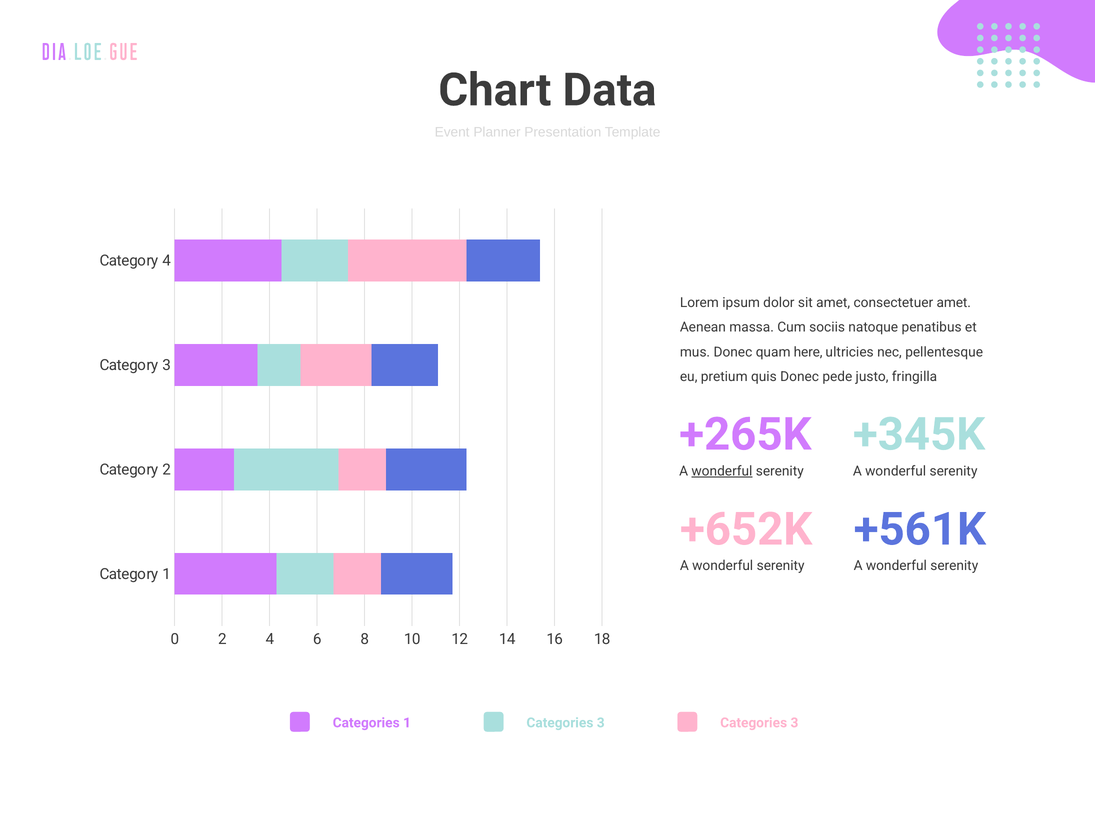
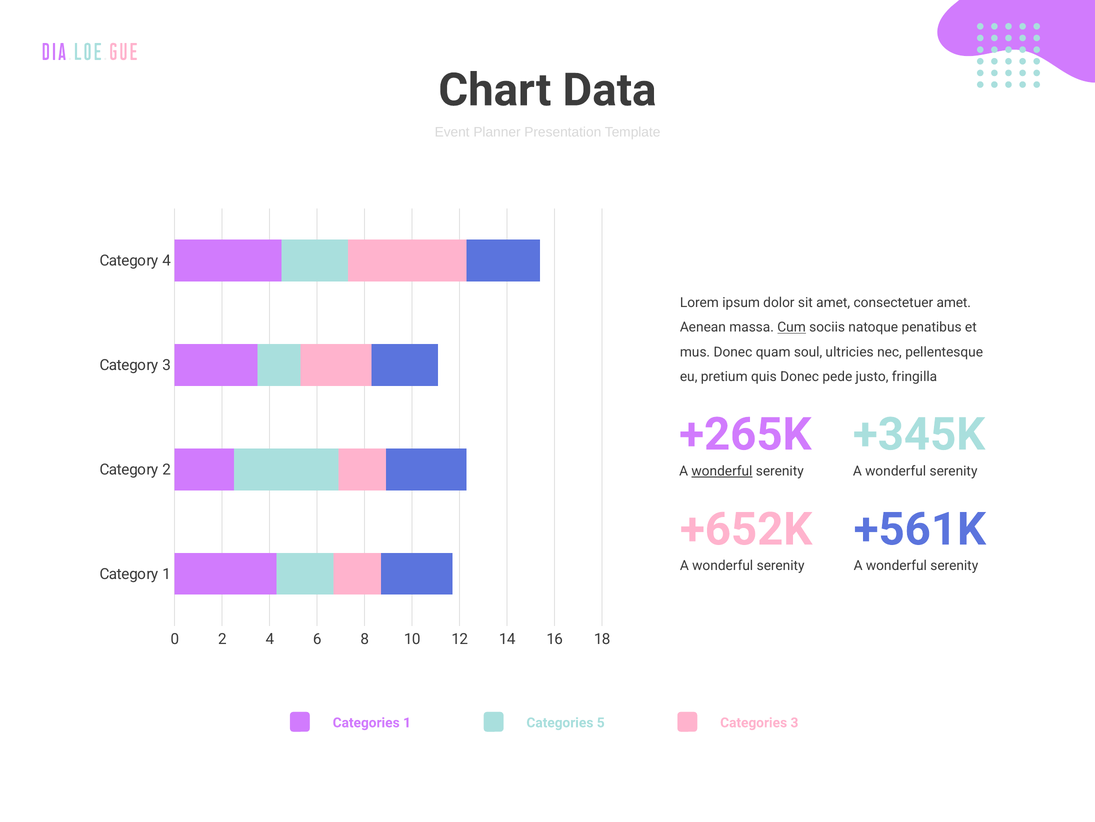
Cum underline: none -> present
here: here -> soul
3 at (601, 722): 3 -> 5
